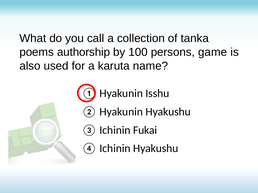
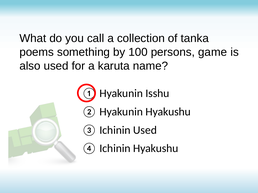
authorship: authorship -> something
Ichinin Fukai: Fukai -> Used
